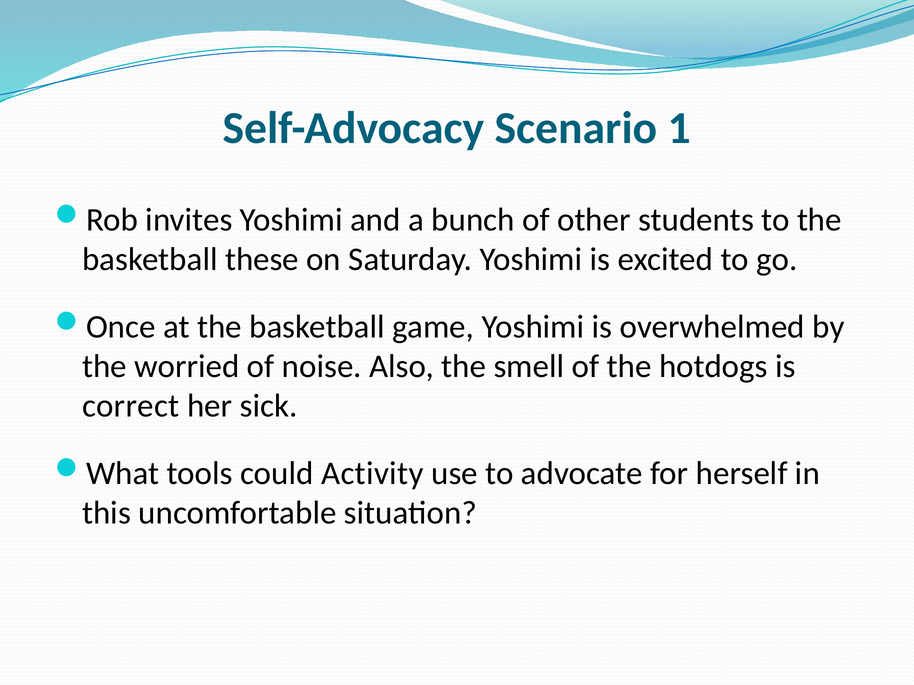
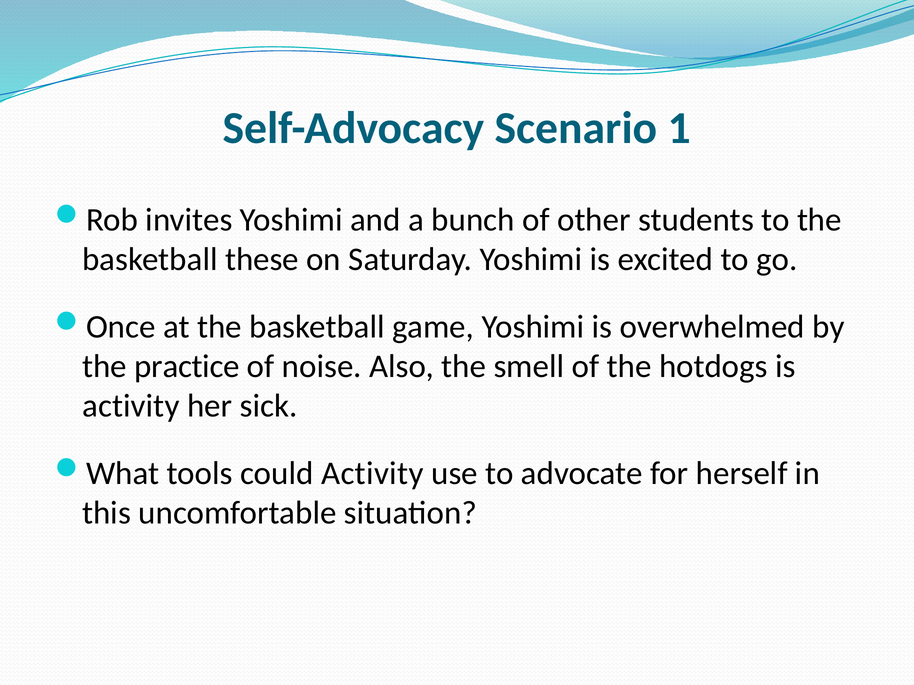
worried: worried -> practice
correct at (131, 406): correct -> activity
